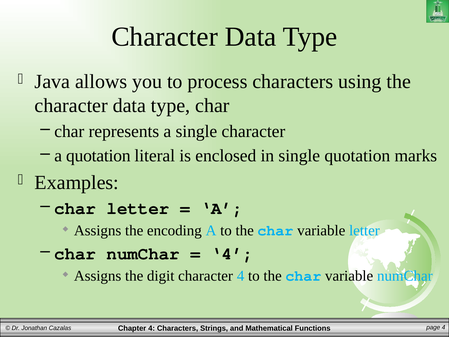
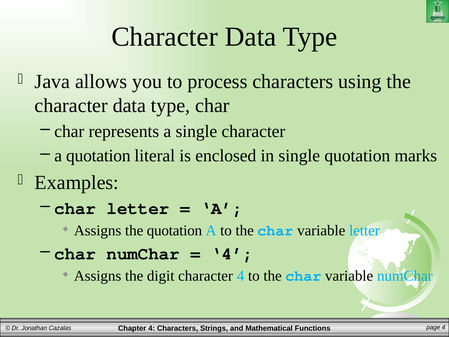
the encoding: encoding -> quotation
